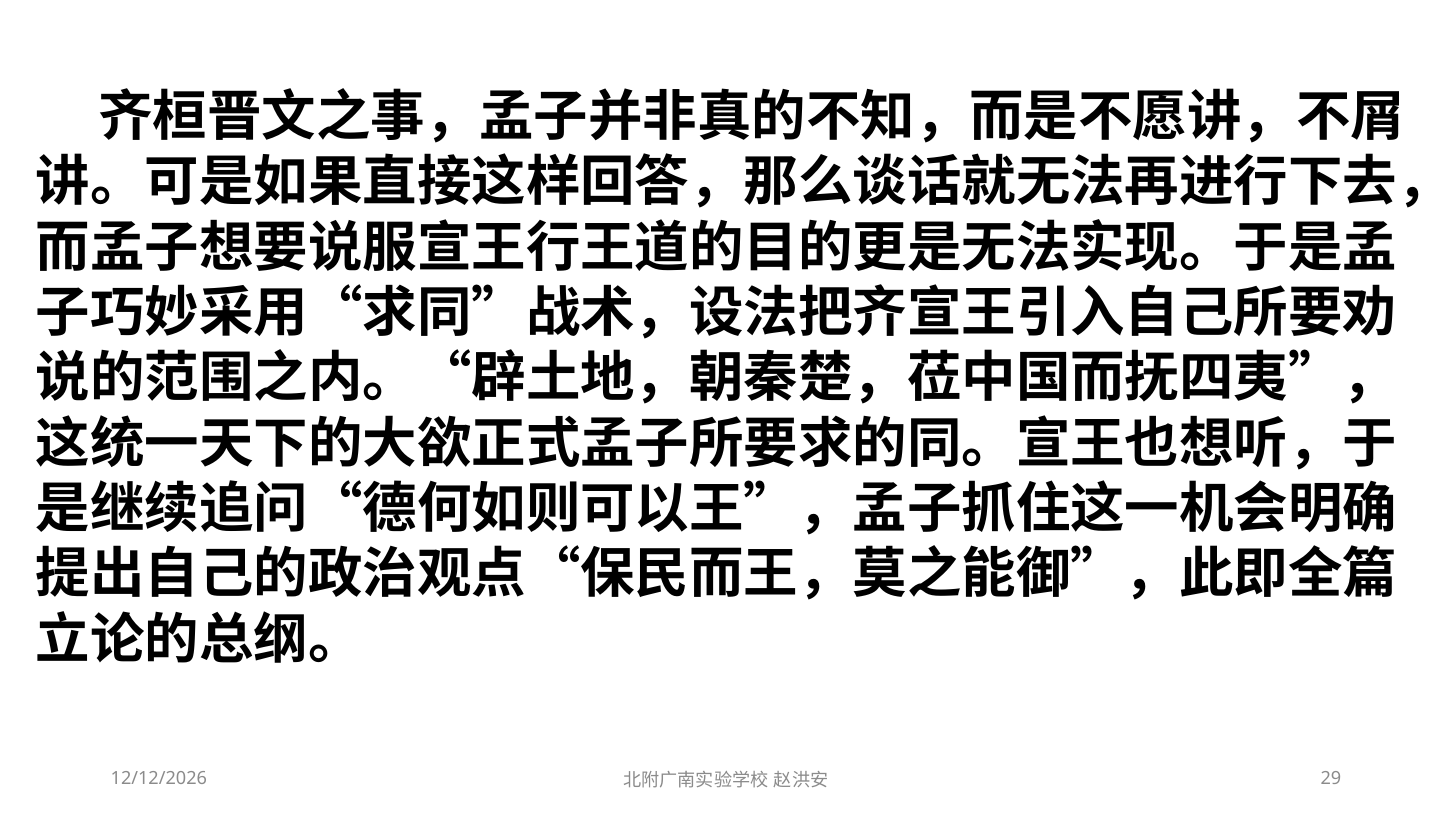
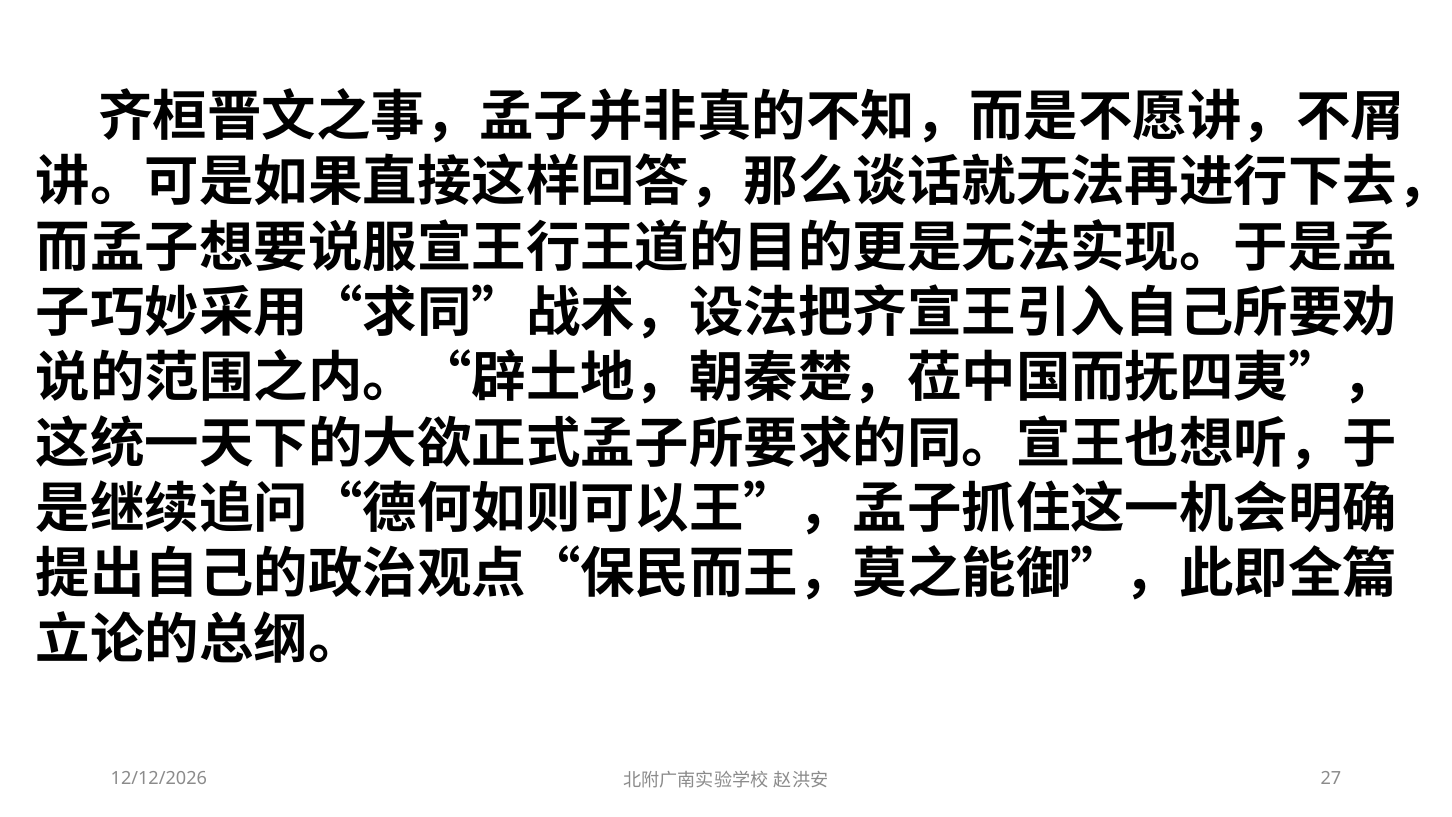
29: 29 -> 27
